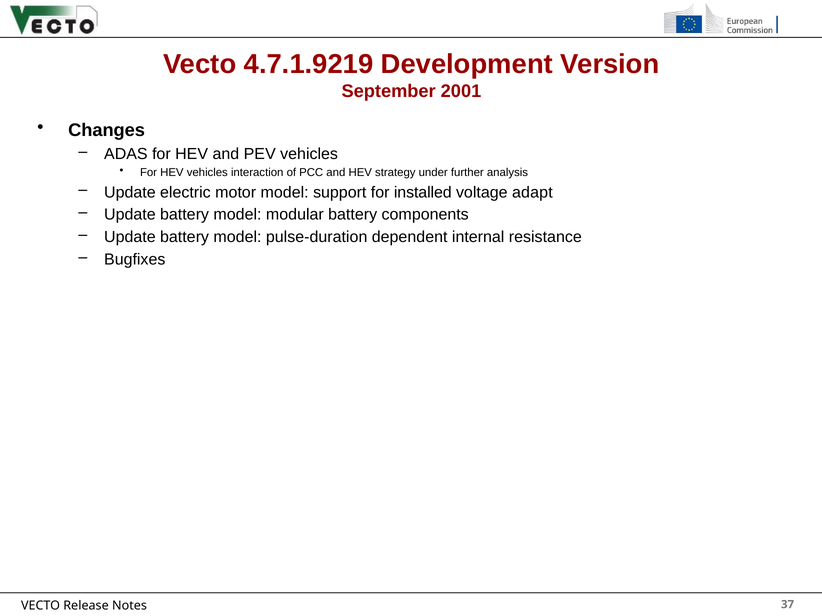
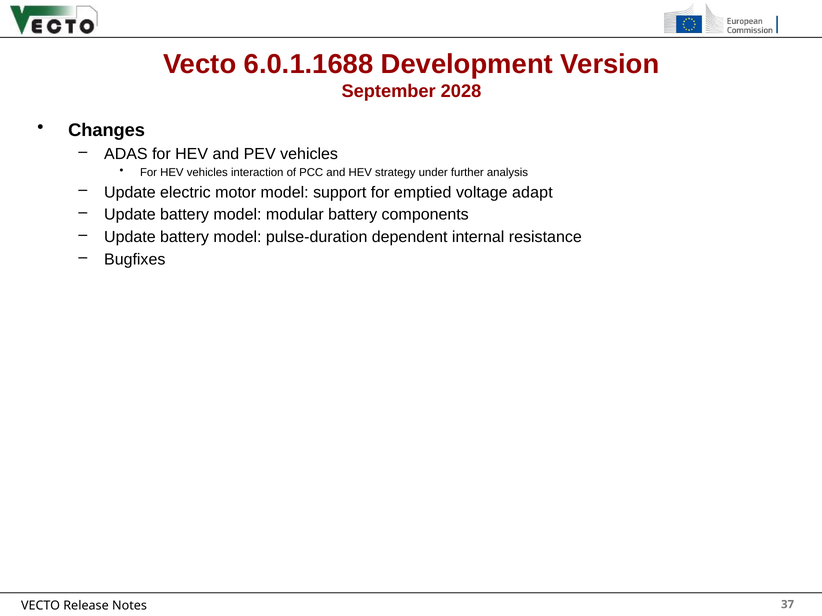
4.7.1.9219: 4.7.1.9219 -> 6.0.1.1688
2001: 2001 -> 2028
installed: installed -> emptied
